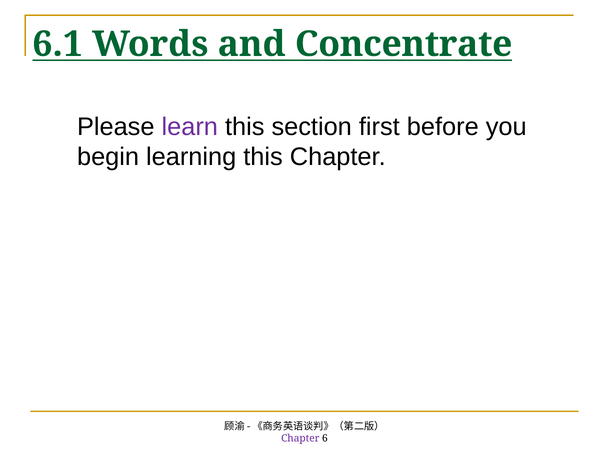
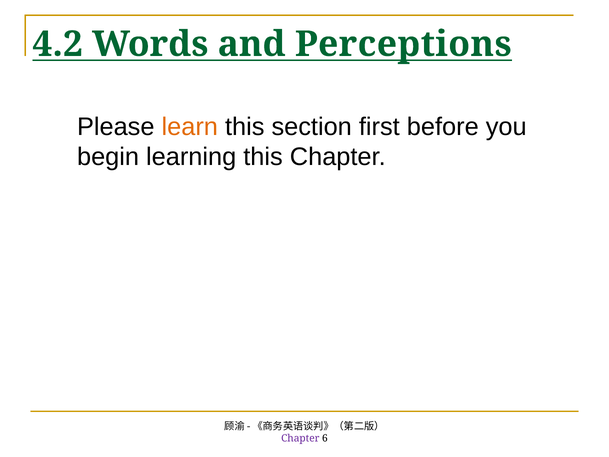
6.1: 6.1 -> 4.2
Concentrate: Concentrate -> Perceptions
learn colour: purple -> orange
